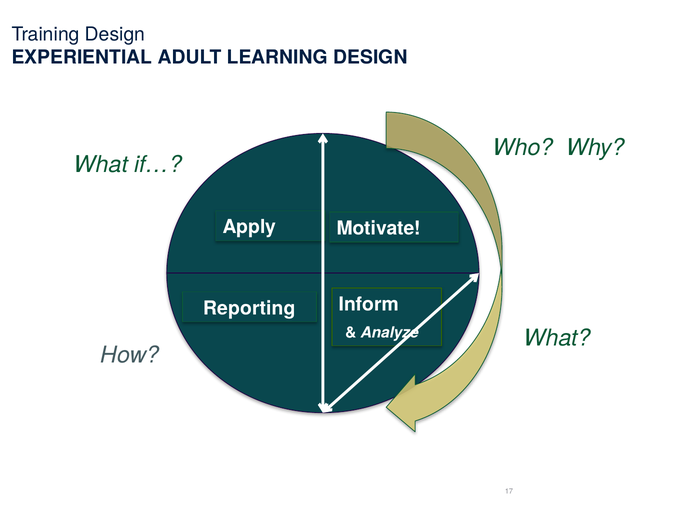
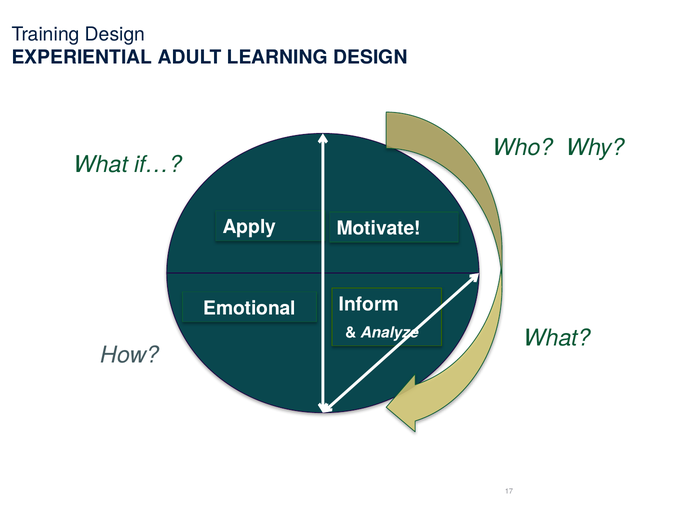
Reporting: Reporting -> Emotional
